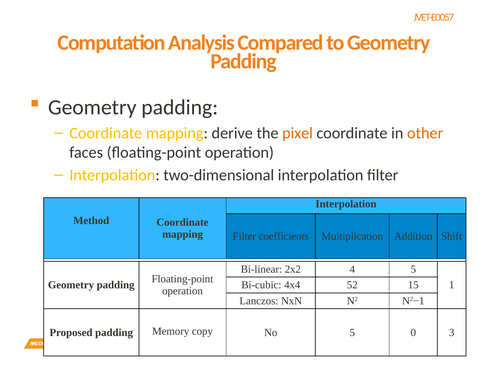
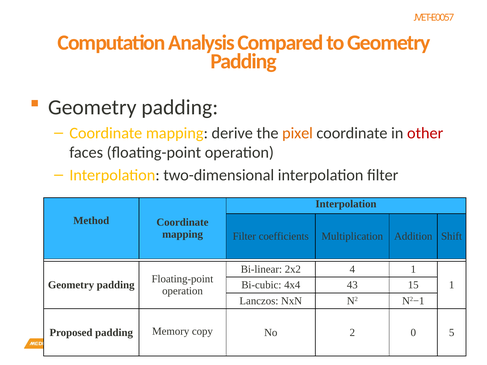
other colour: orange -> red
4 5: 5 -> 1
52: 52 -> 43
No 5: 5 -> 2
0 3: 3 -> 5
